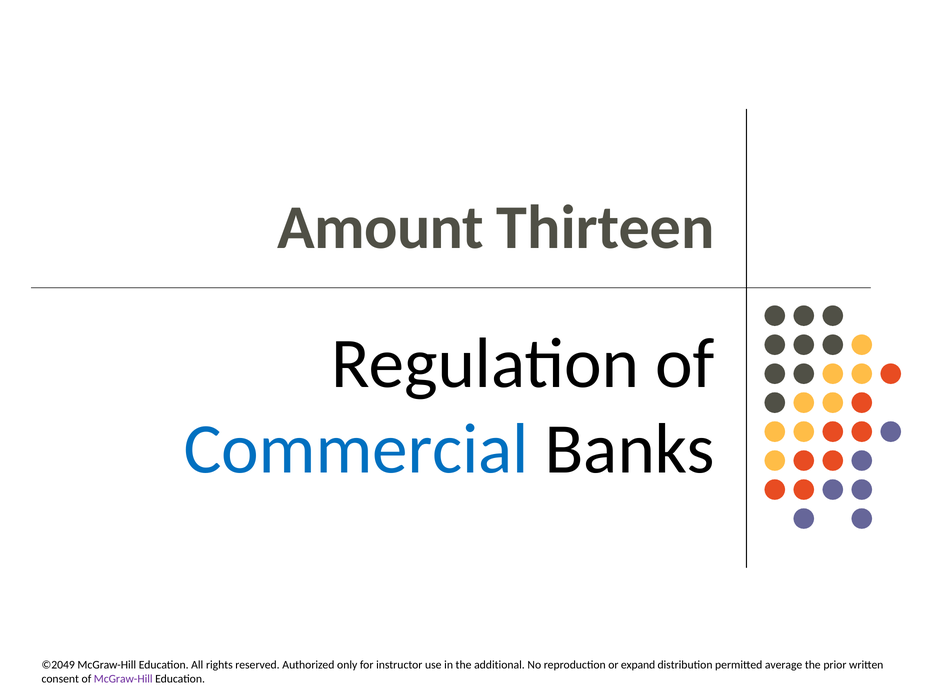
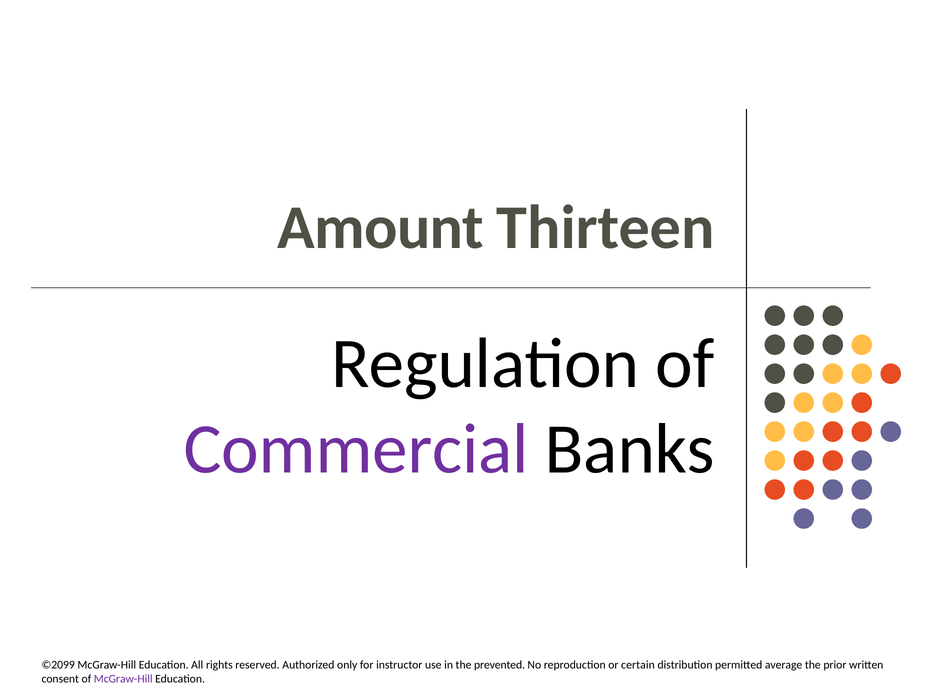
Commercial colour: blue -> purple
©2049: ©2049 -> ©2099
additional: additional -> prevented
expand: expand -> certain
